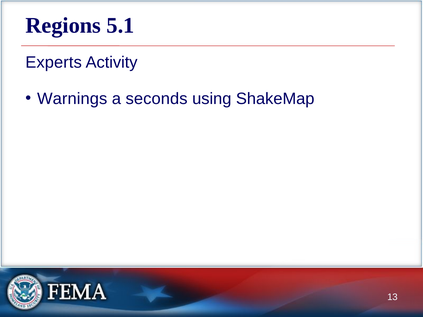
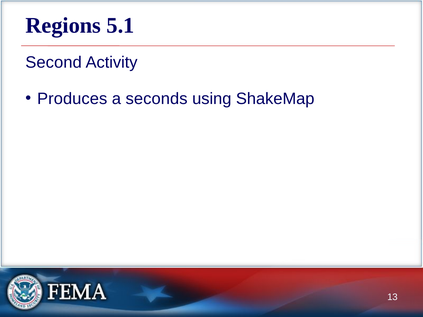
Experts: Experts -> Second
Warnings: Warnings -> Produces
